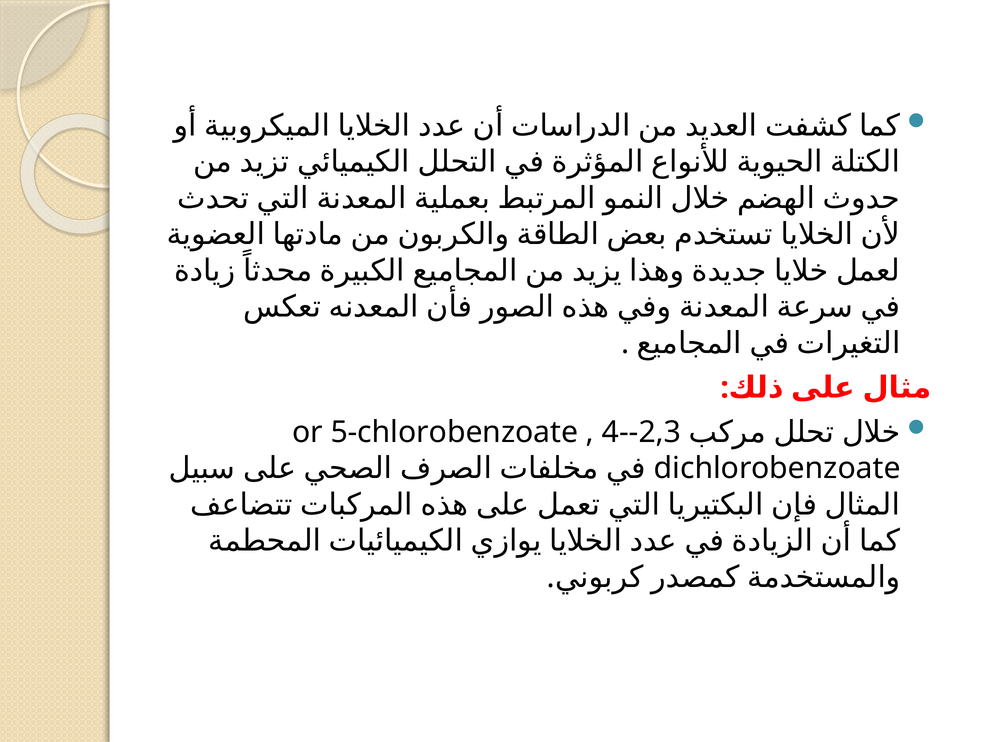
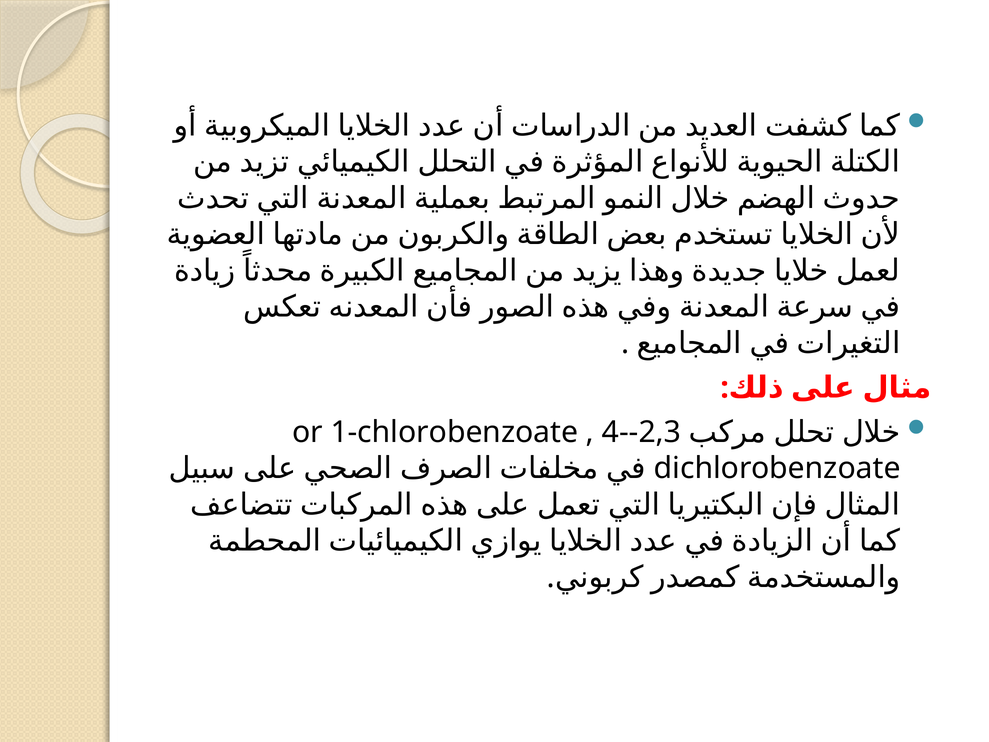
5-chlorobenzoate: 5-chlorobenzoate -> 1-chlorobenzoate
